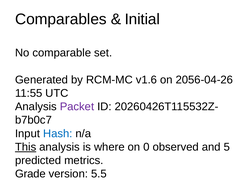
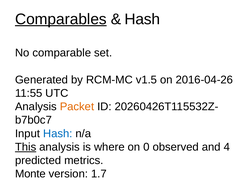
Comparables underline: none -> present
Initial at (142, 19): Initial -> Hash
v1.6: v1.6 -> v1.5
2056-04-26: 2056-04-26 -> 2016-04-26
Packet colour: purple -> orange
5: 5 -> 4
Grade: Grade -> Monte
5.5: 5.5 -> 1.7
